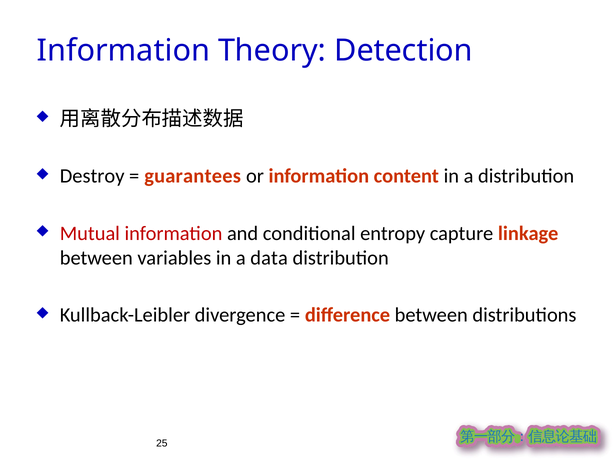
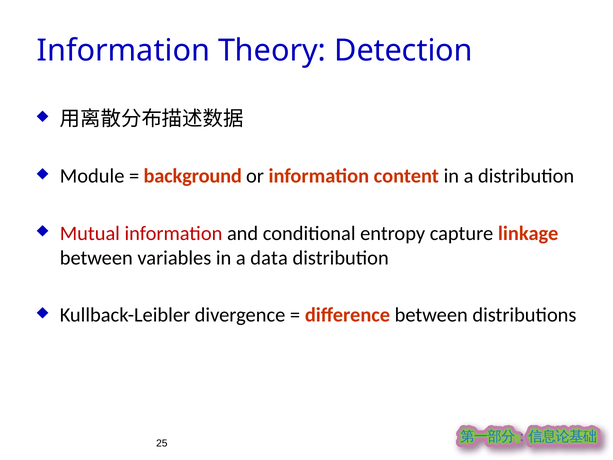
Destroy: Destroy -> Module
guarantees: guarantees -> background
